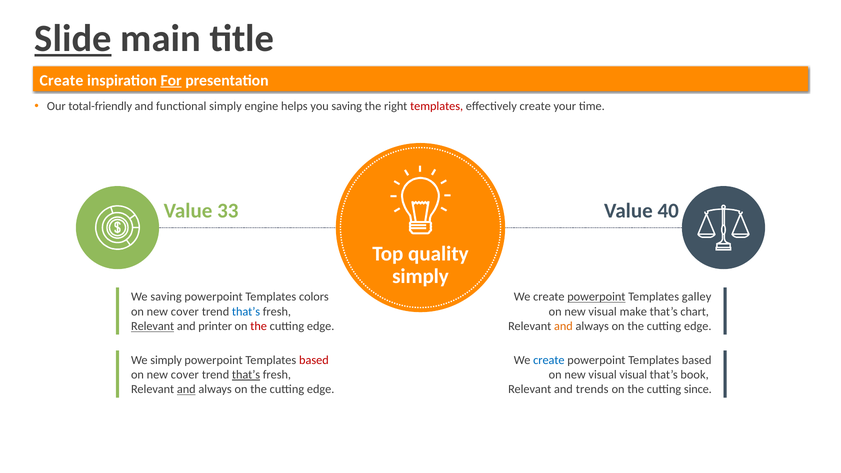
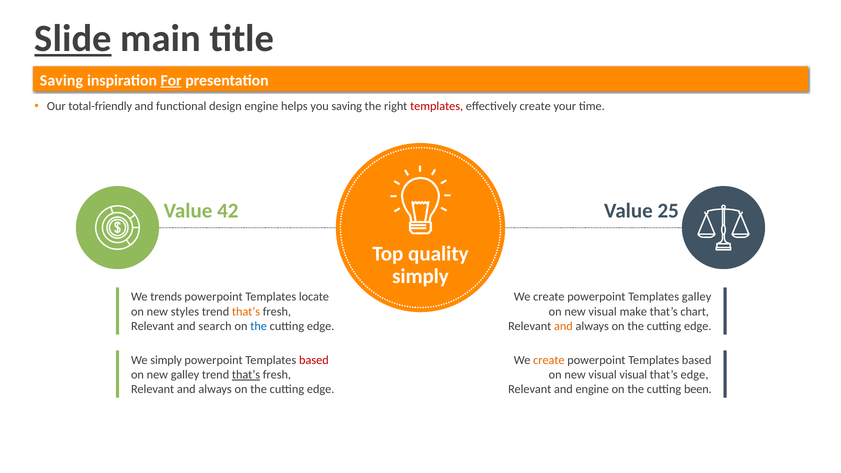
Create at (61, 80): Create -> Saving
functional simply: simply -> design
33: 33 -> 42
40: 40 -> 25
We saving: saving -> trends
colors: colors -> locate
powerpoint at (596, 297) underline: present -> none
cover at (185, 312): cover -> styles
that’s at (246, 312) colour: blue -> orange
Relevant at (153, 326) underline: present -> none
printer: printer -> search
the at (259, 326) colour: red -> blue
create at (549, 360) colour: blue -> orange
cover at (185, 375): cover -> galley
that’s book: book -> edge
and at (186, 389) underline: present -> none
and trends: trends -> engine
since: since -> been
